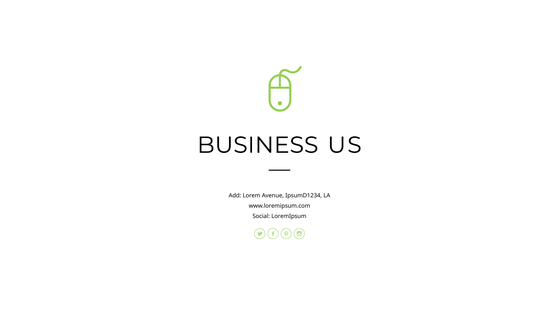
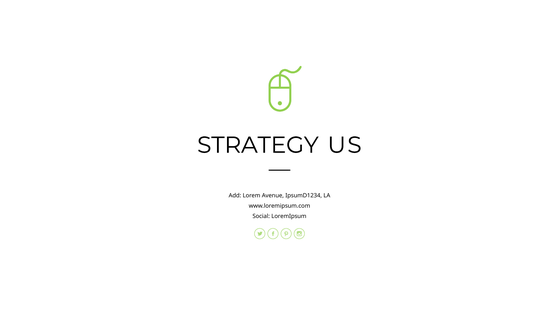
BUSINESS: BUSINESS -> STRATEGY
